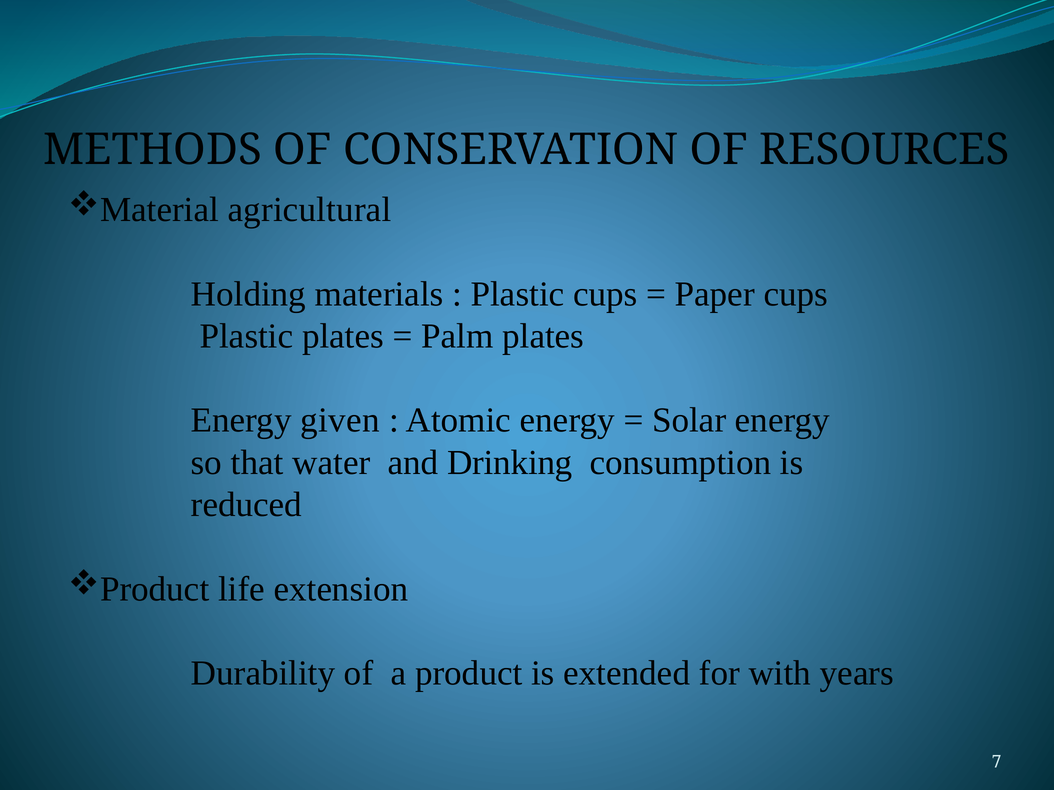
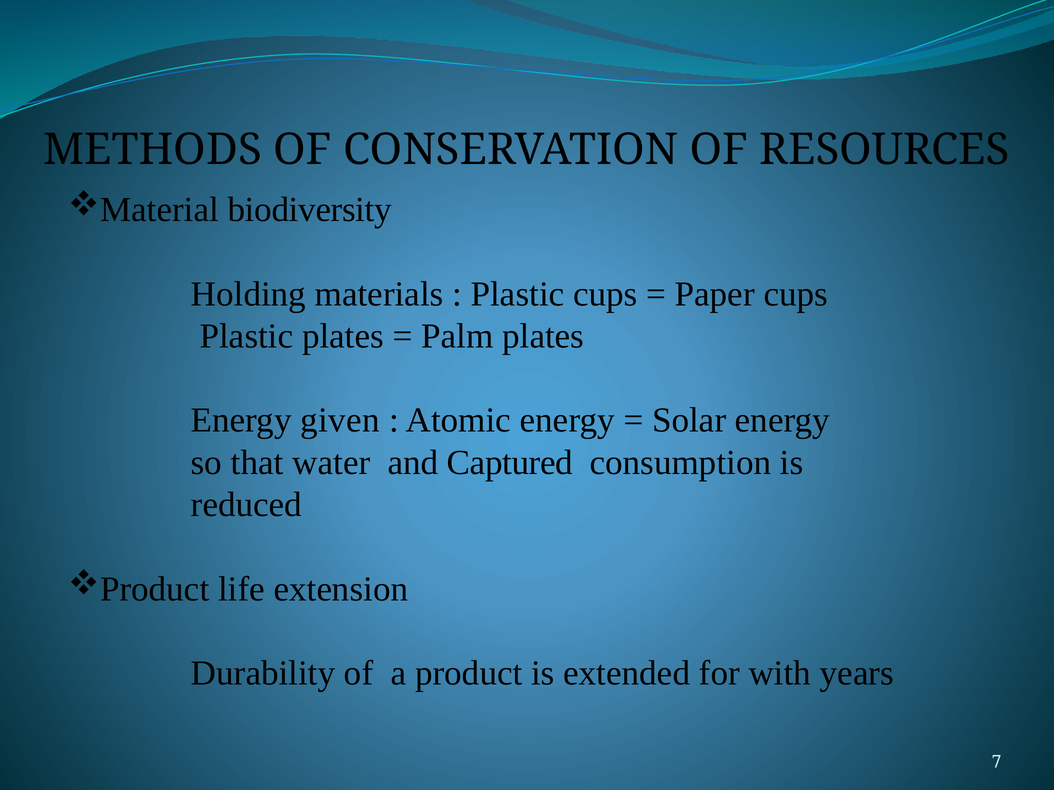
agricultural: agricultural -> biodiversity
Drinking: Drinking -> Captured
